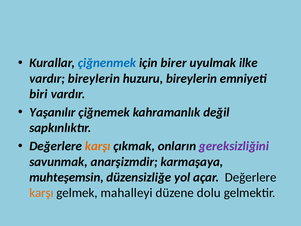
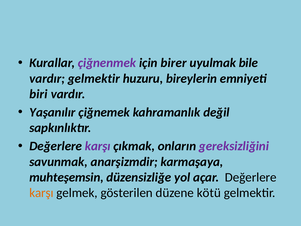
çiğnenmek colour: blue -> purple
ilke: ilke -> bile
vardır bireylerin: bireylerin -> gelmektir
karşı at (98, 146) colour: orange -> purple
mahalleyi: mahalleyi -> gösterilen
dolu: dolu -> kötü
